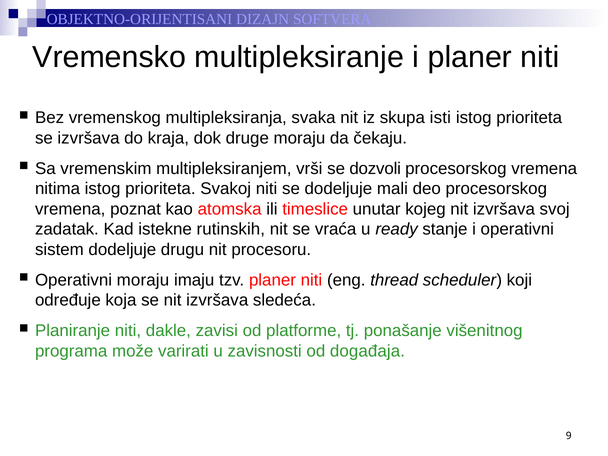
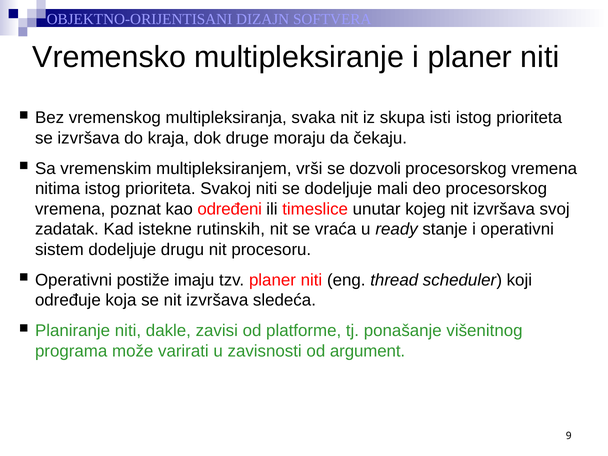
atomska: atomska -> određeni
Operativni moraju: moraju -> postiže
događaja: događaja -> argument
